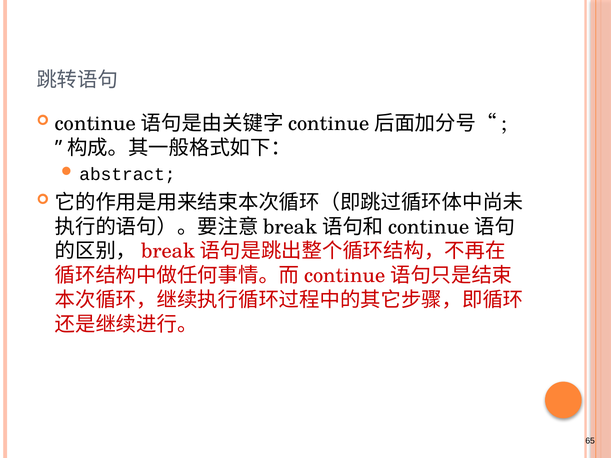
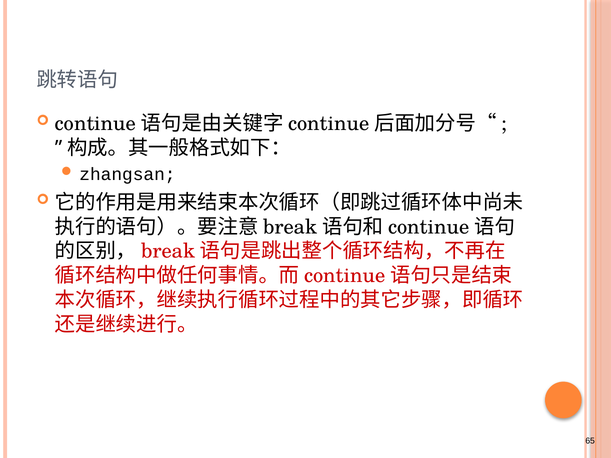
abstract: abstract -> zhangsan
